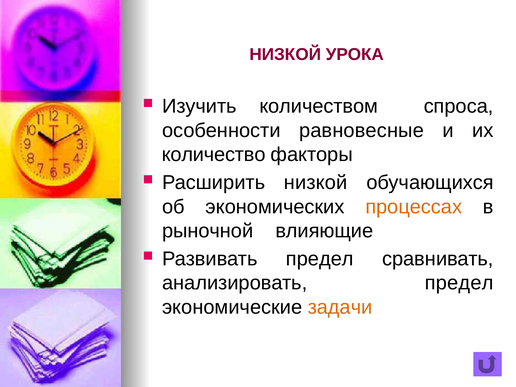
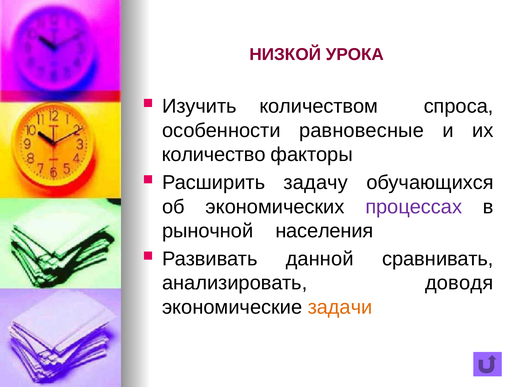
Расширить низкой: низкой -> задачу
процессах colour: orange -> purple
влияющие: влияющие -> населения
Развивать предел: предел -> данной
анализировать предел: предел -> доводя
